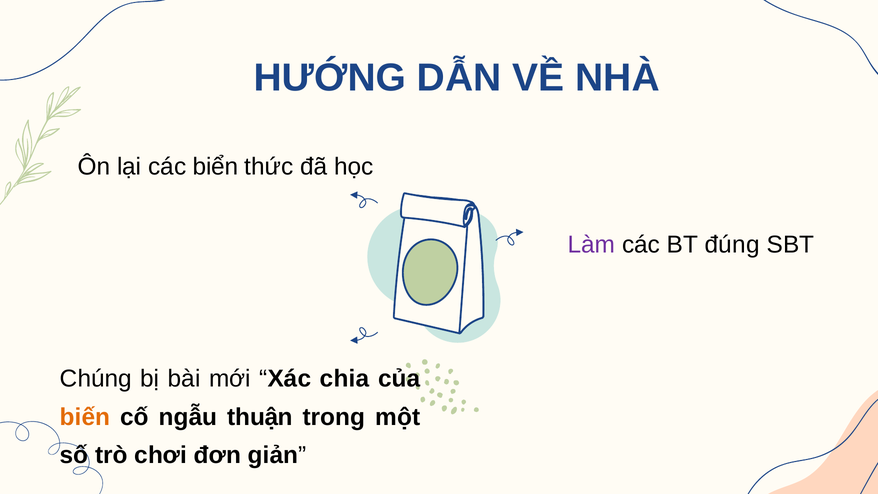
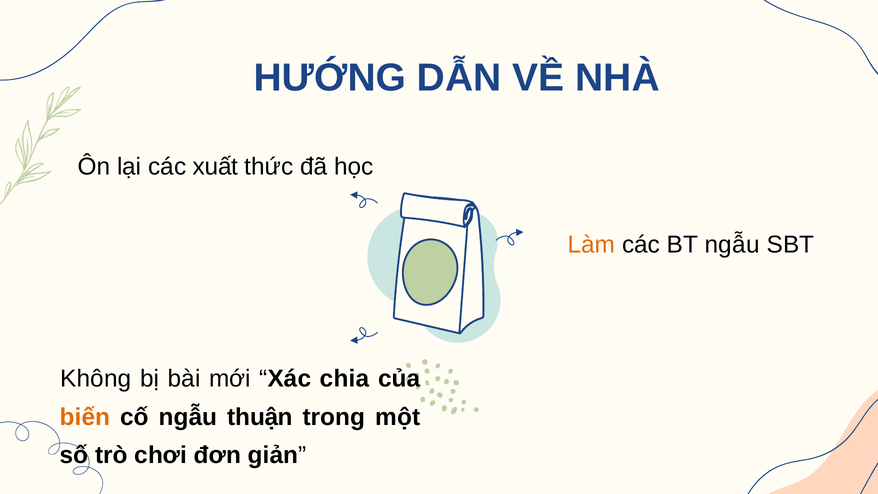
biển: biển -> xuất
Làm colour: purple -> orange
BT đúng: đúng -> ngẫu
Chúng: Chúng -> Không
